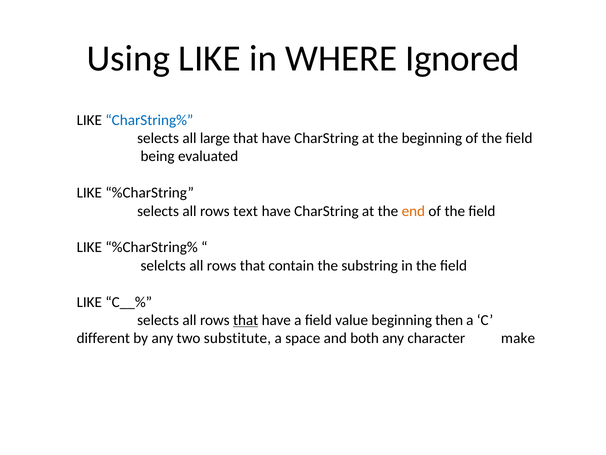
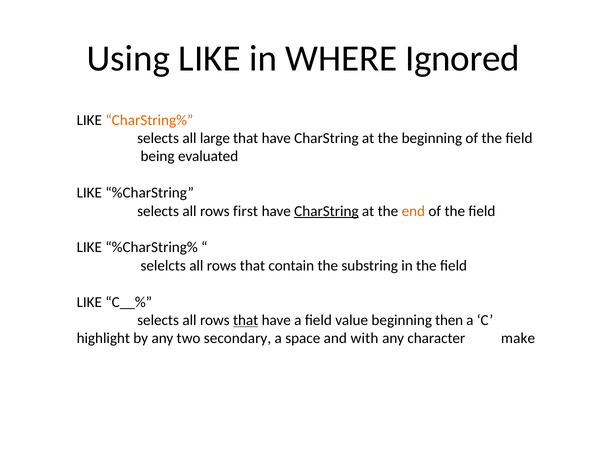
CharString% colour: blue -> orange
text: text -> first
CharString at (326, 211) underline: none -> present
different: different -> highlight
substitute: substitute -> secondary
both: both -> with
